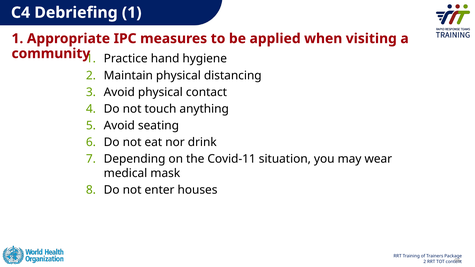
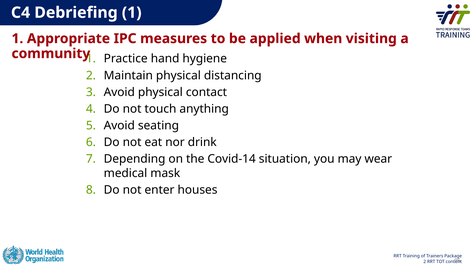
Covid-11: Covid-11 -> Covid-14
